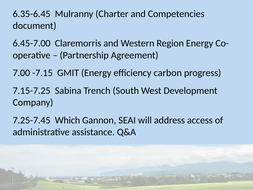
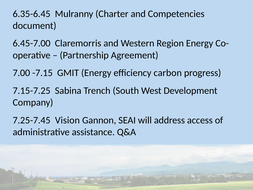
Which: Which -> Vision
